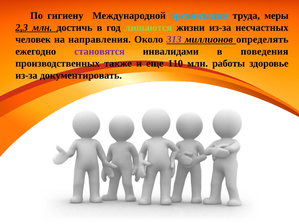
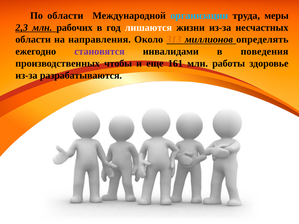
По гигиену: гигиену -> области
достичь: достичь -> рабочих
лишаются colour: light green -> white
человек at (33, 40): человек -> области
313 colour: purple -> orange
также: также -> чтобы
110: 110 -> 161
документировать: документировать -> разрабатываются
